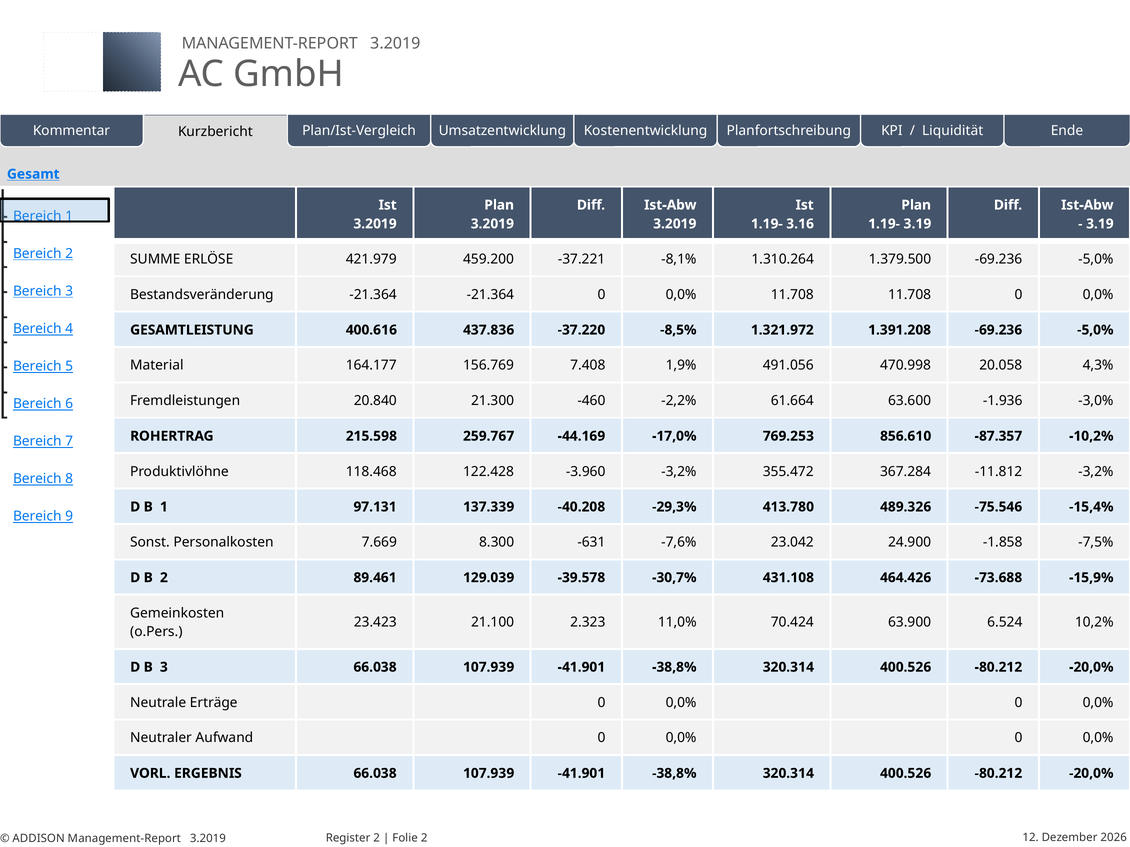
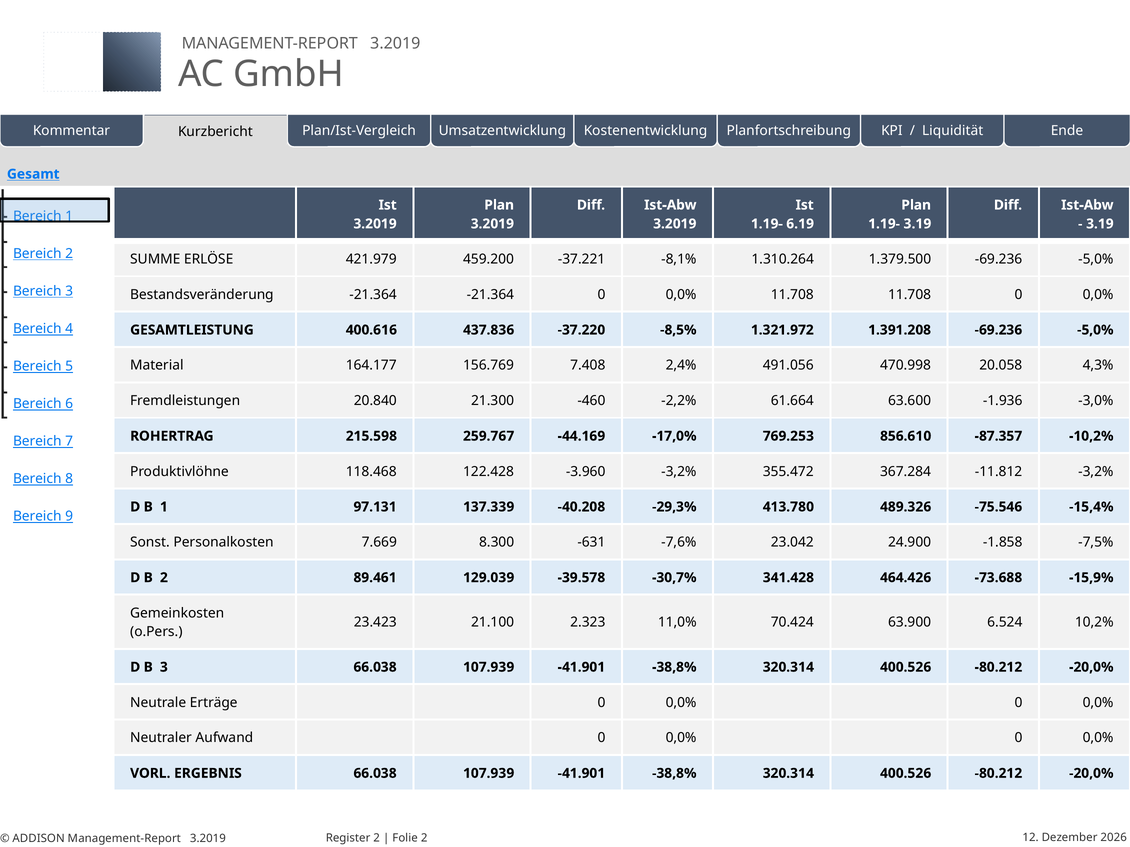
3.16: 3.16 -> 6.19
1,9%: 1,9% -> 2,4%
431.108: 431.108 -> 341.428
